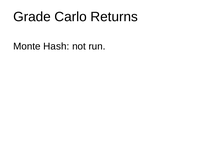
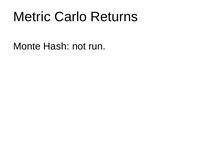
Grade: Grade -> Metric
